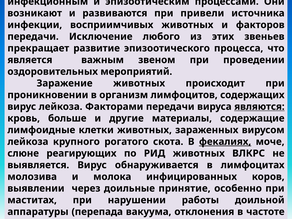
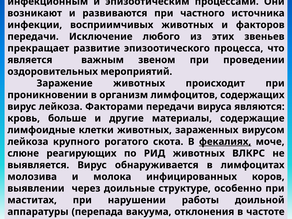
привели: привели -> частного
являются underline: present -> none
принятие: принятие -> структуре
